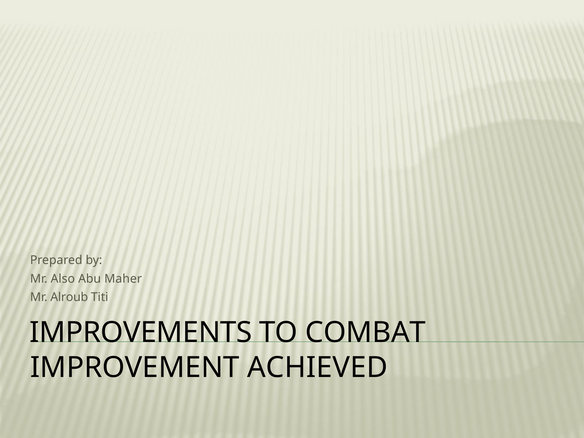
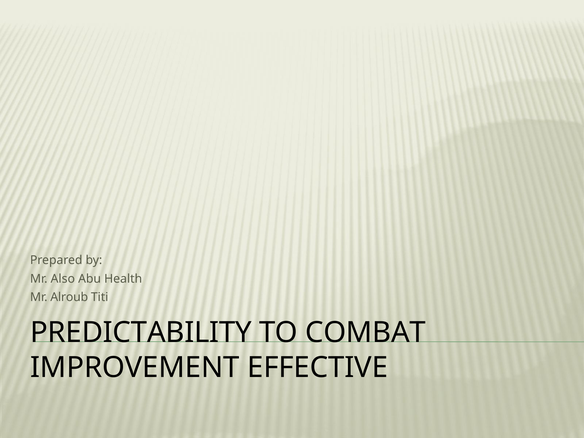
Maher: Maher -> Health
IMPROVEMENTS: IMPROVEMENTS -> PREDICTABILITY
ACHIEVED: ACHIEVED -> EFFECTIVE
